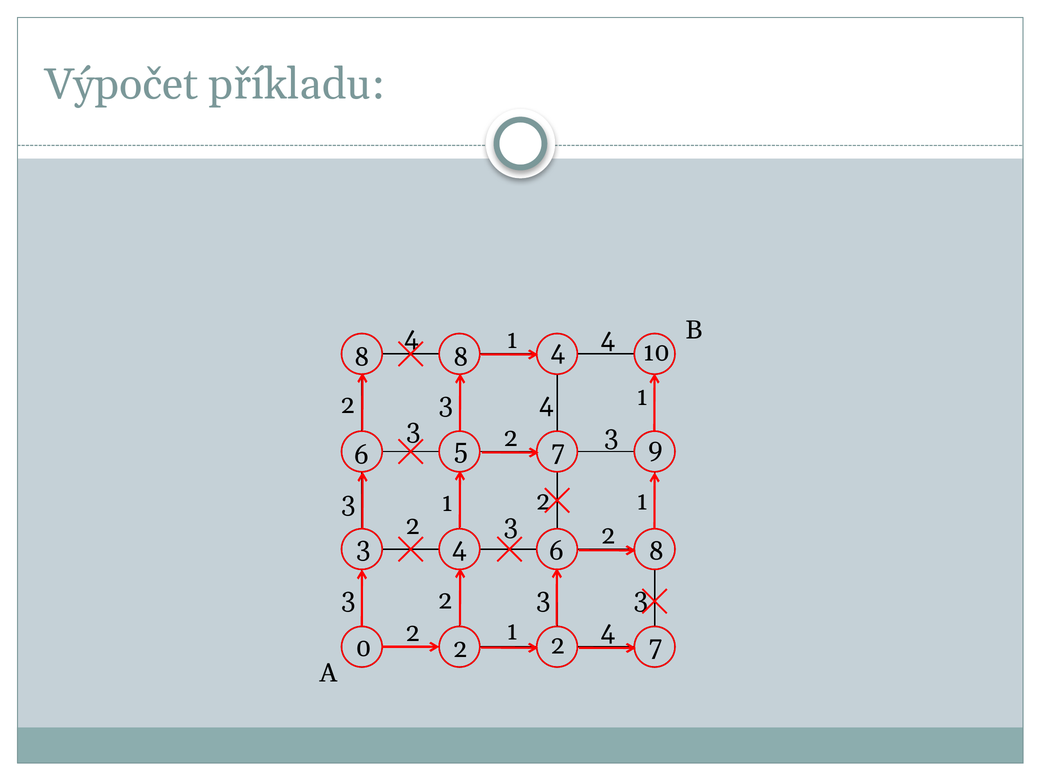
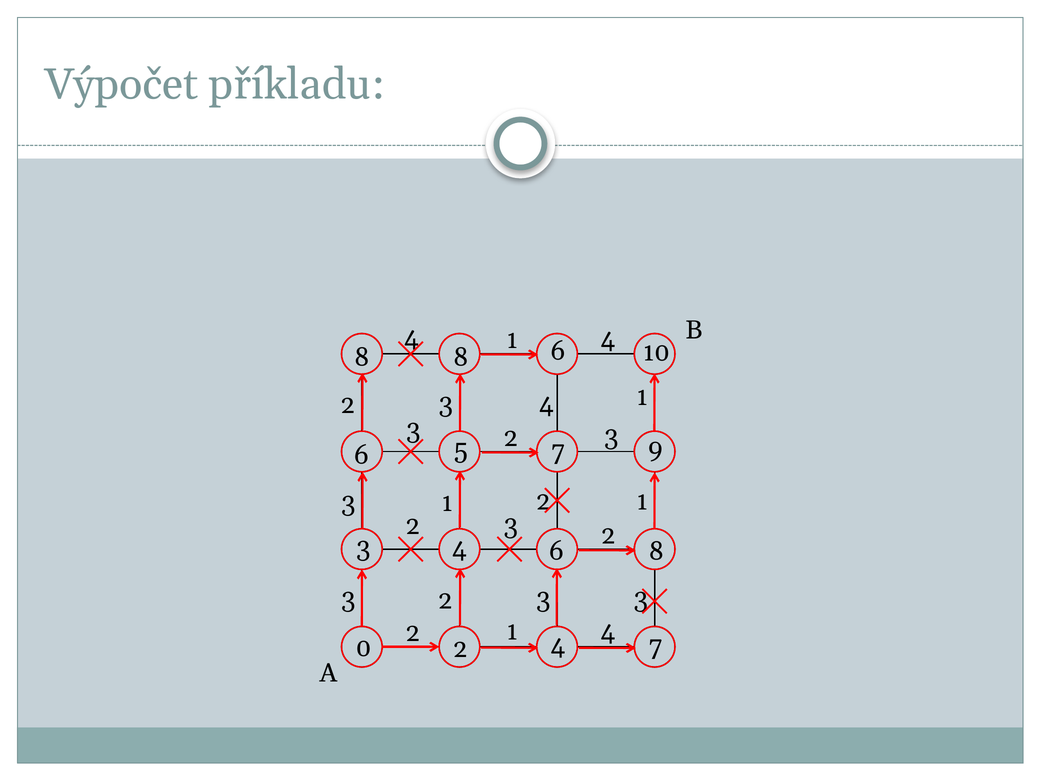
4 at (558, 351): 4 -> 6
2 at (558, 645): 2 -> 4
